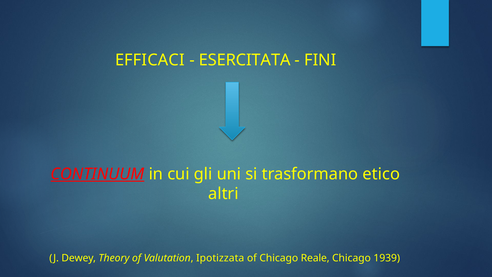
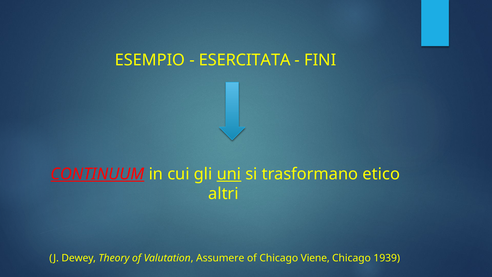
EFFICACI: EFFICACI -> ESEMPIO
uni underline: none -> present
Ipotizzata: Ipotizzata -> Assumere
Reale: Reale -> Viene
